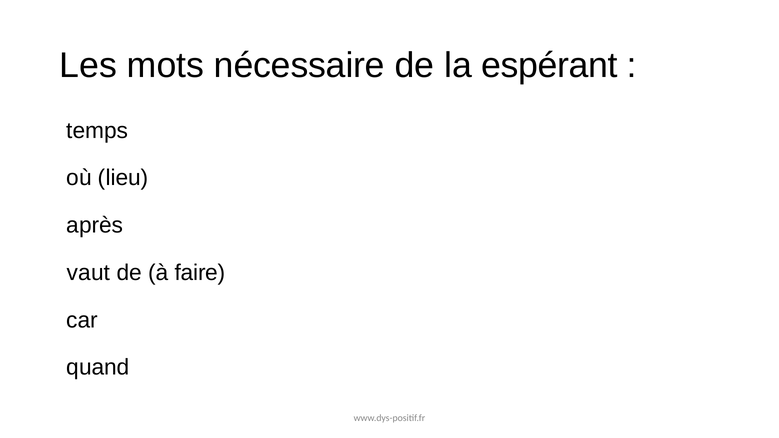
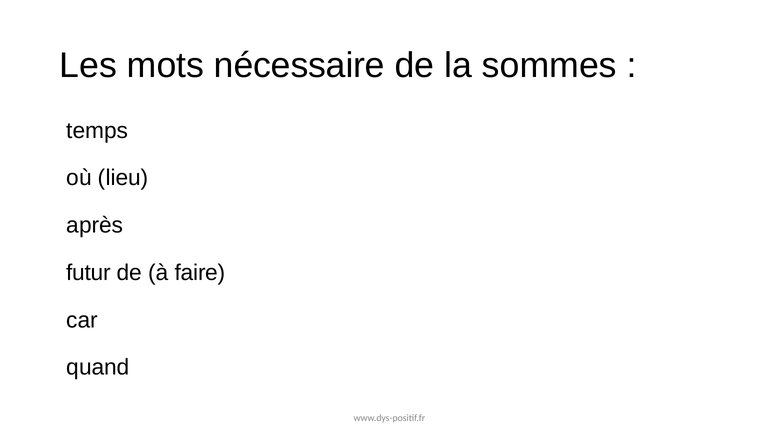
espérant: espérant -> sommes
vaut: vaut -> futur
